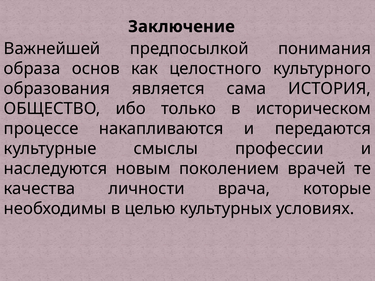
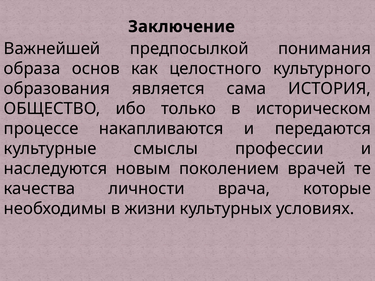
целью: целью -> жизни
